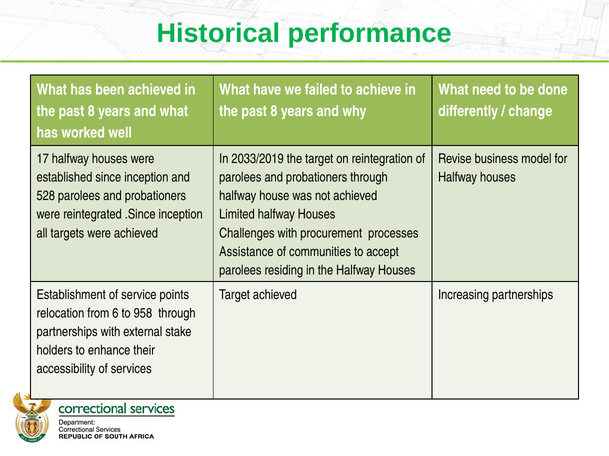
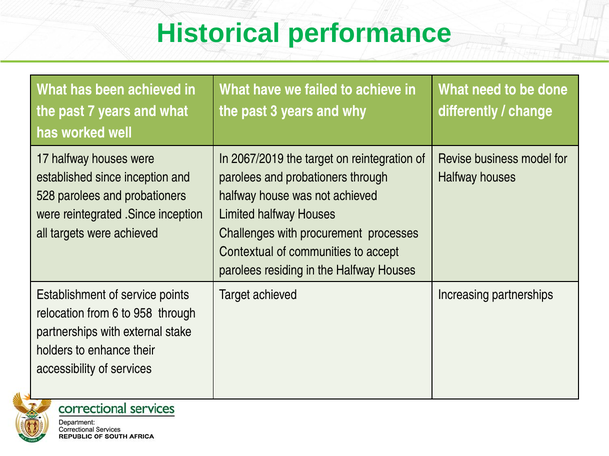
8 at (91, 112): 8 -> 7
8 at (274, 112): 8 -> 3
2033/2019: 2033/2019 -> 2067/2019
Assistance: Assistance -> Contextual
